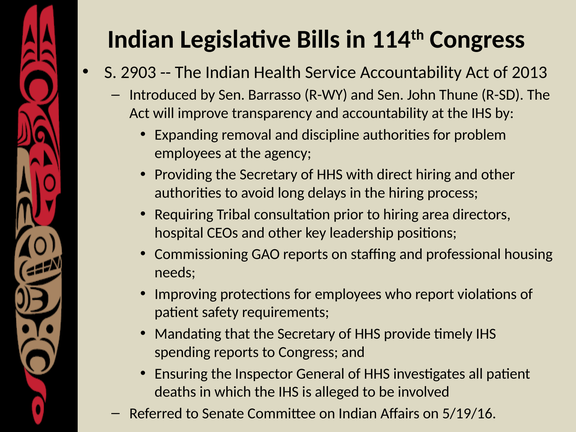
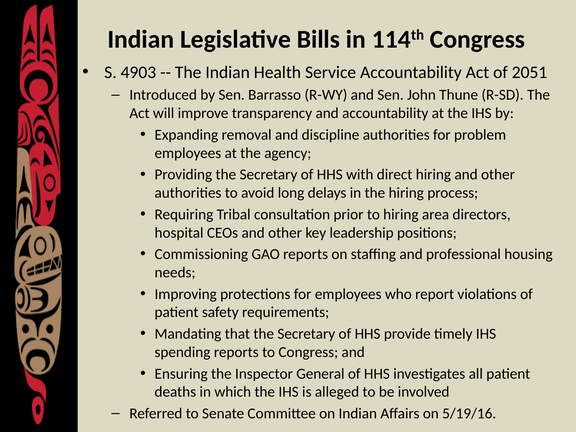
2903: 2903 -> 4903
2013: 2013 -> 2051
